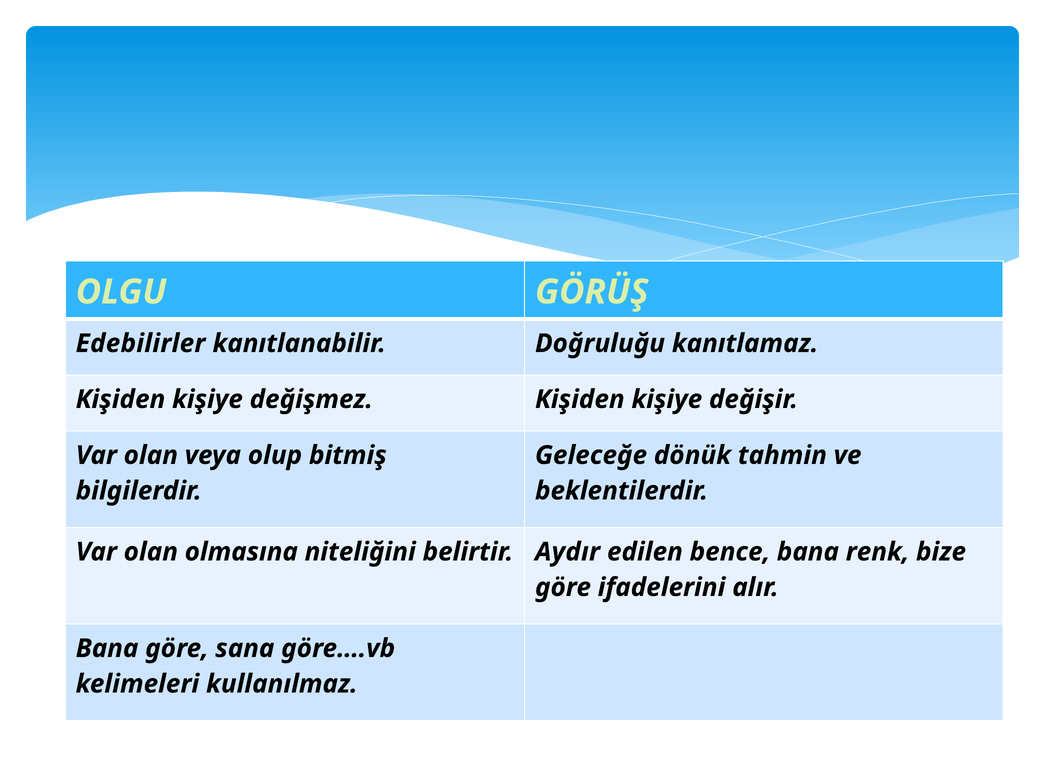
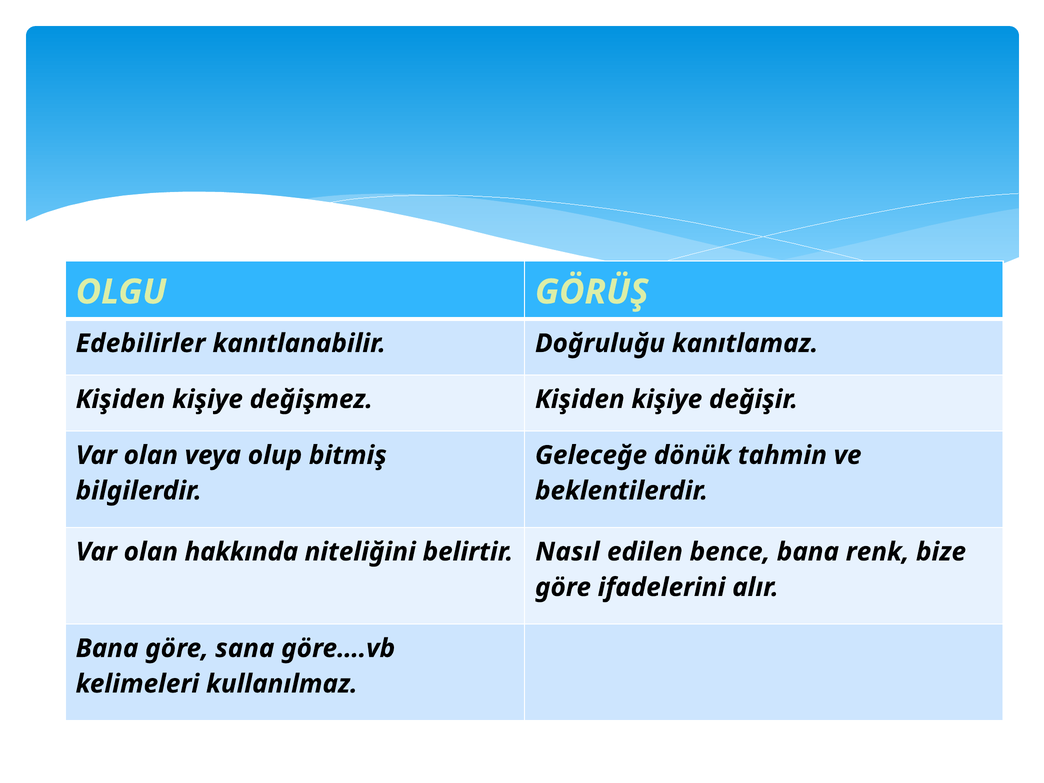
olmasına: olmasına -> hakkında
Aydır: Aydır -> Nasıl
